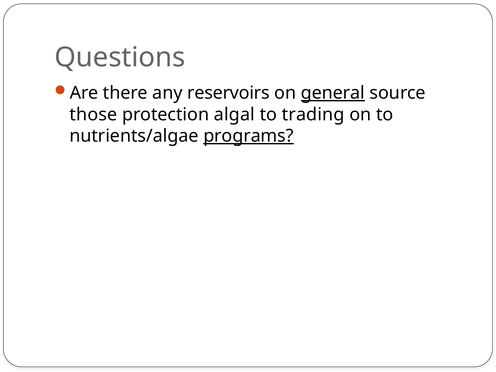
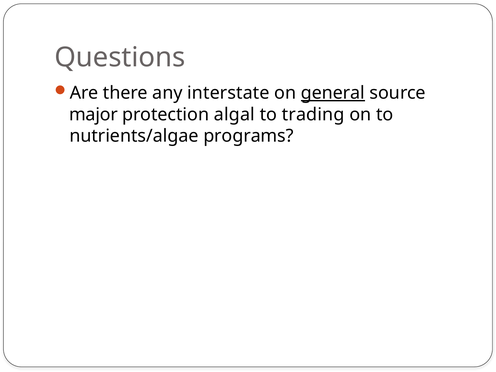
reservoirs: reservoirs -> interstate
those: those -> major
programs underline: present -> none
